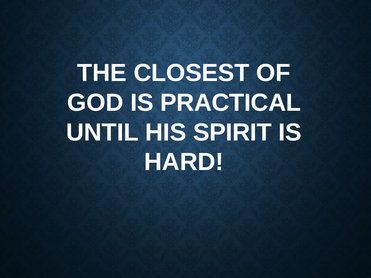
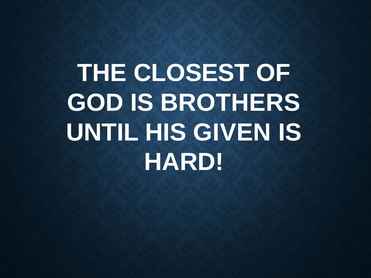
PRACTICAL: PRACTICAL -> BROTHERS
SPIRIT: SPIRIT -> GIVEN
